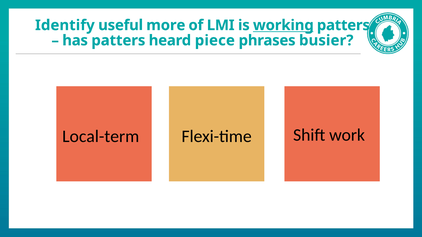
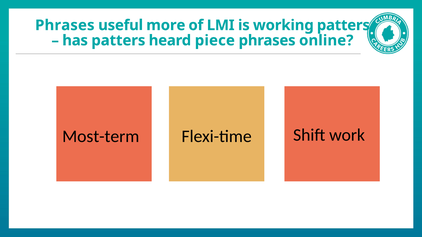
Identify at (65, 25): Identify -> Phrases
working underline: present -> none
busier: busier -> online
Local-term: Local-term -> Most-term
